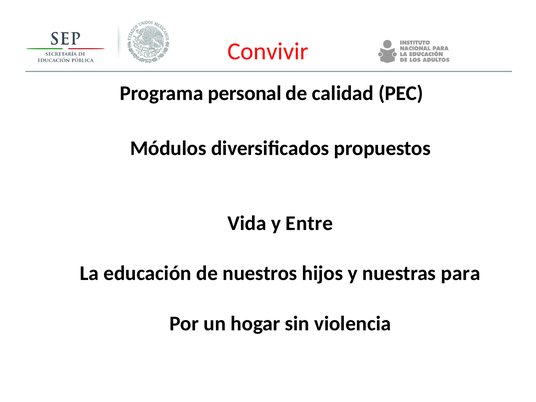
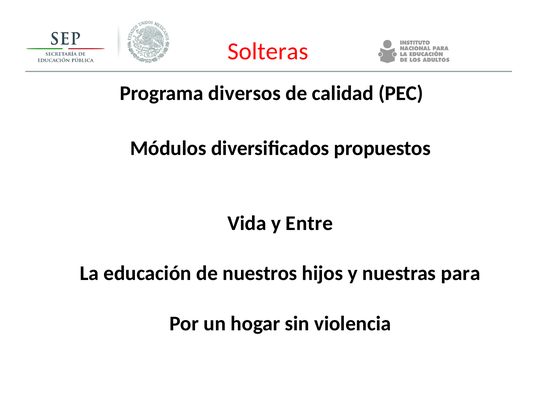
Convivir: Convivir -> Solteras
personal: personal -> diversos
